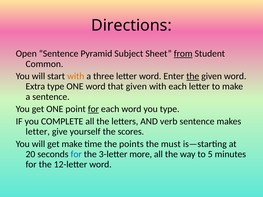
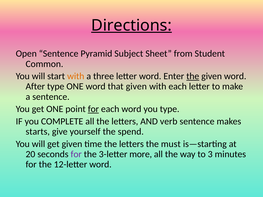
Directions underline: none -> present
from underline: present -> none
Extra: Extra -> After
letter at (38, 132): letter -> starts
scores: scores -> spend
get make: make -> given
time the points: points -> letters
for at (76, 154) colour: blue -> purple
5: 5 -> 3
